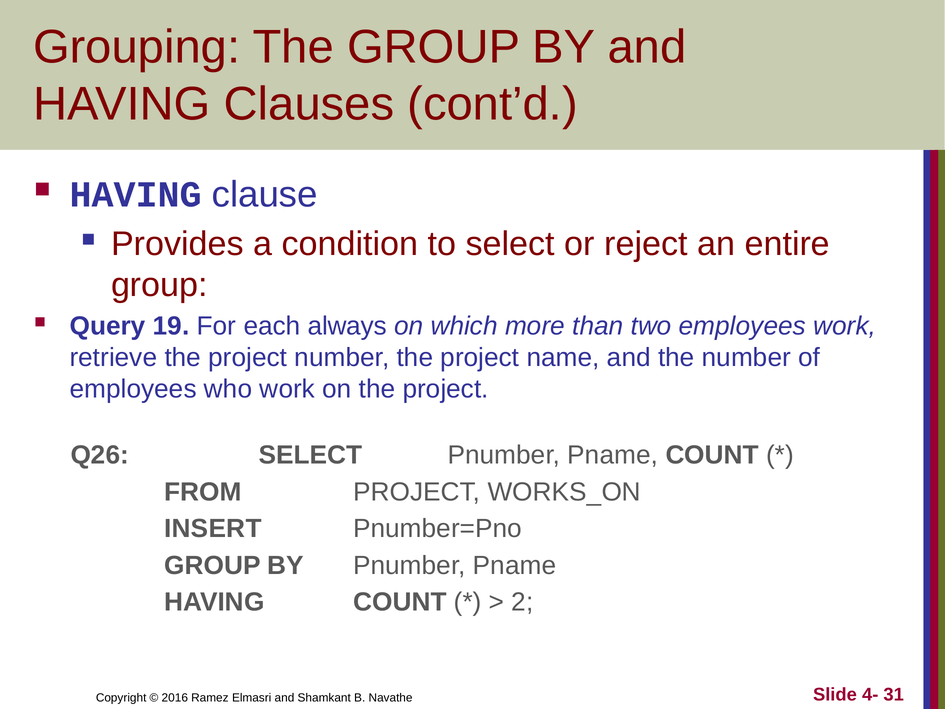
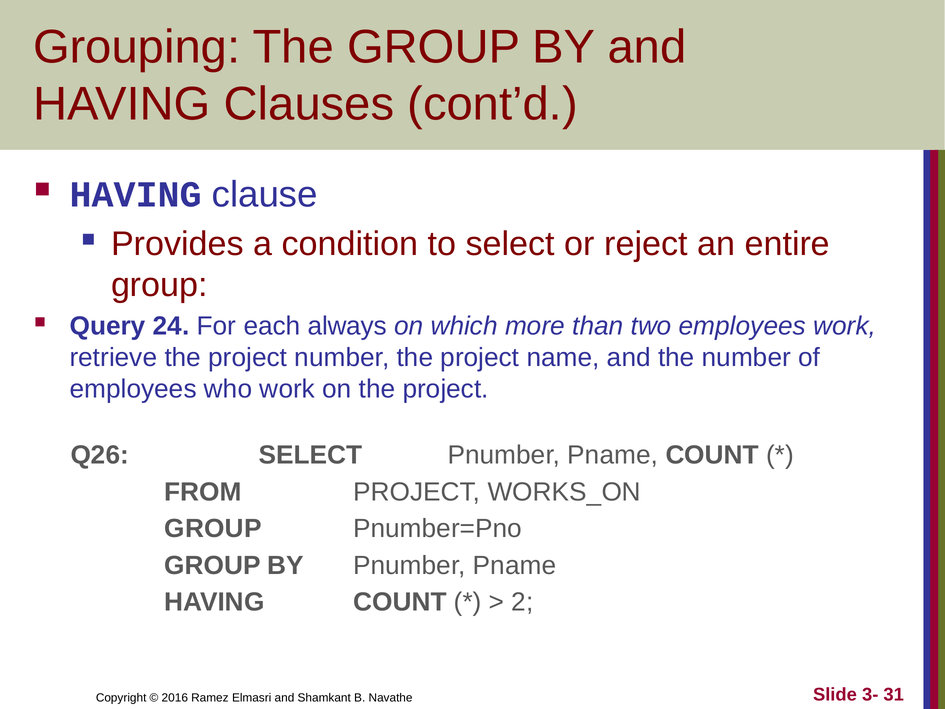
19: 19 -> 24
INSERT at (213, 528): INSERT -> GROUP
4-: 4- -> 3-
